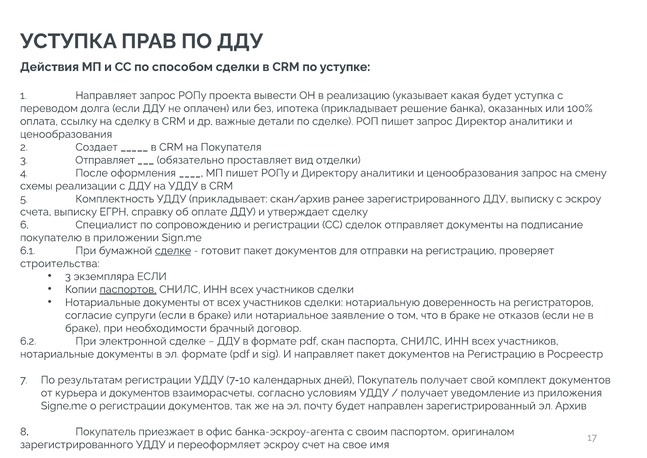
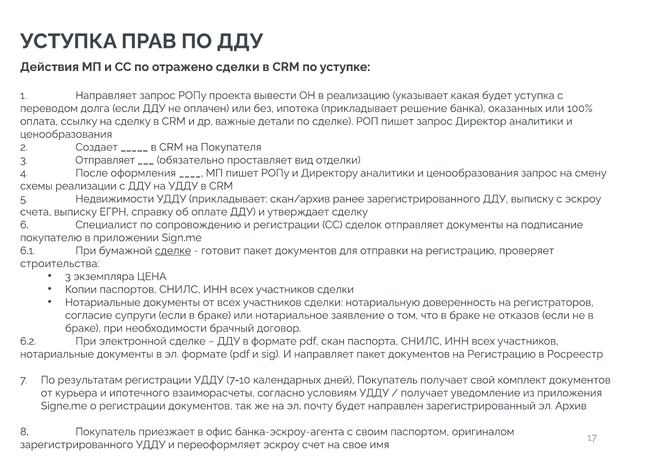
способом: способом -> отражено
Комплектность: Комплектность -> Недвижимости
экземпляра ЕСЛИ: ЕСЛИ -> ЦЕНА
паспортов underline: present -> none
и документов: документов -> ипотечного
